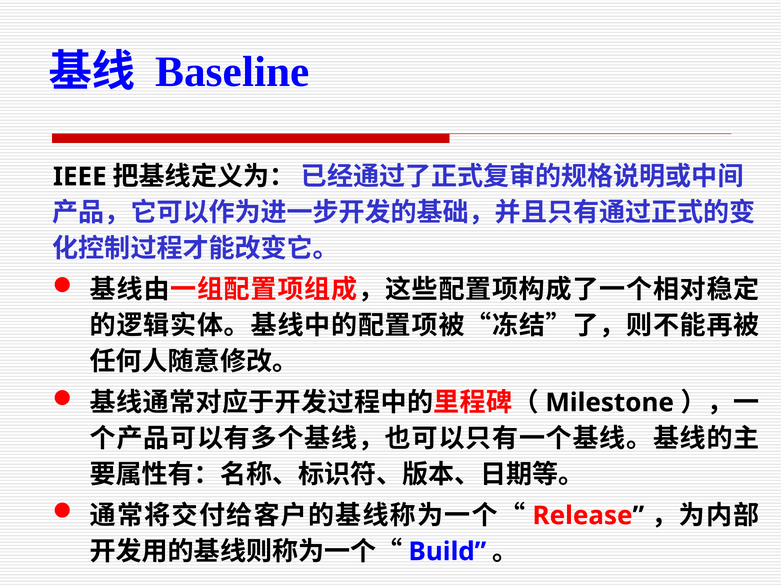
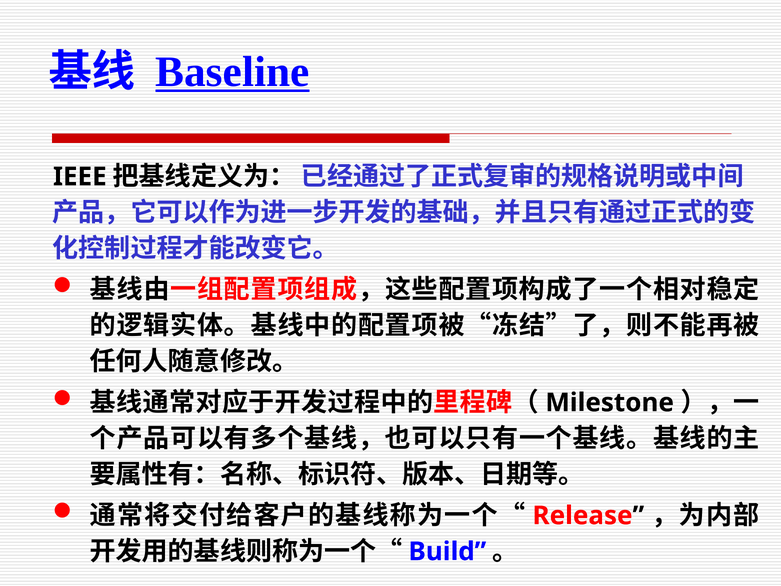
Baseline underline: none -> present
